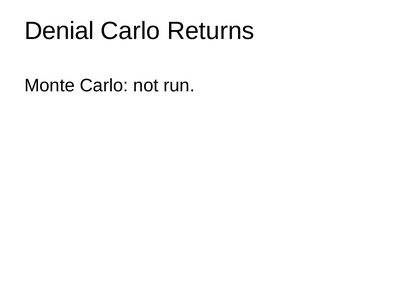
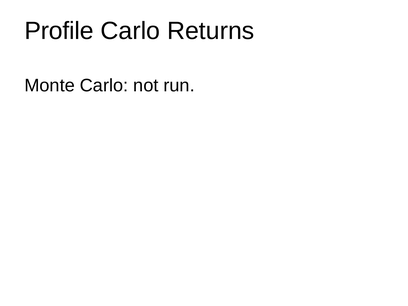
Denial: Denial -> Profile
